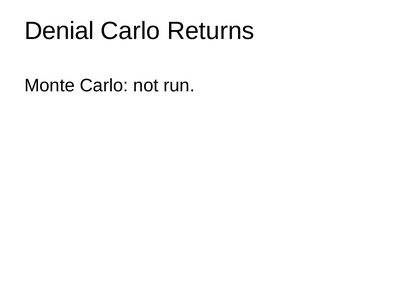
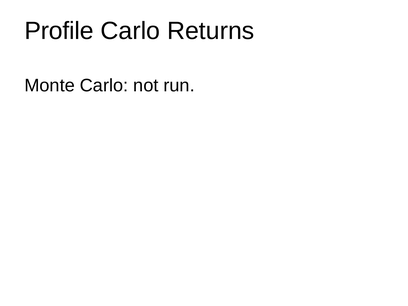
Denial: Denial -> Profile
